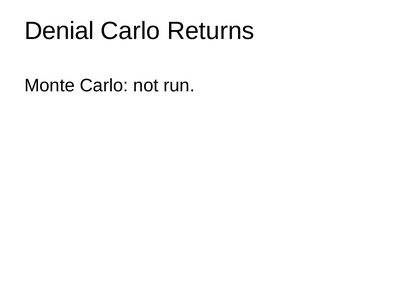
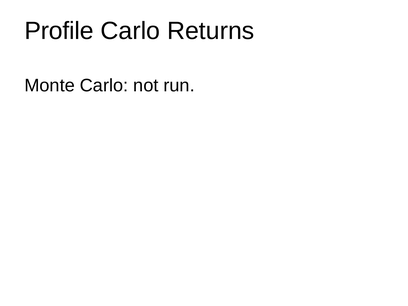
Denial: Denial -> Profile
